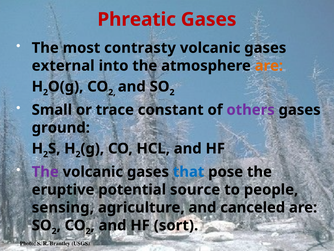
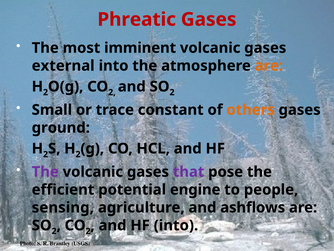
contrasty: contrasty -> imminent
others colour: purple -> orange
that colour: blue -> purple
eruptive: eruptive -> efficient
source: source -> engine
canceled: canceled -> ashflows
HF sort: sort -> into
